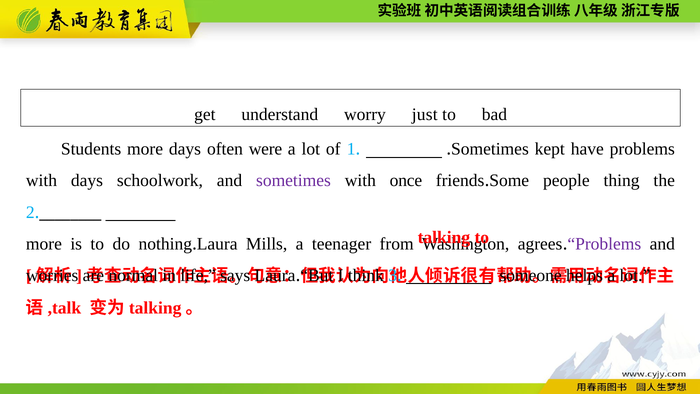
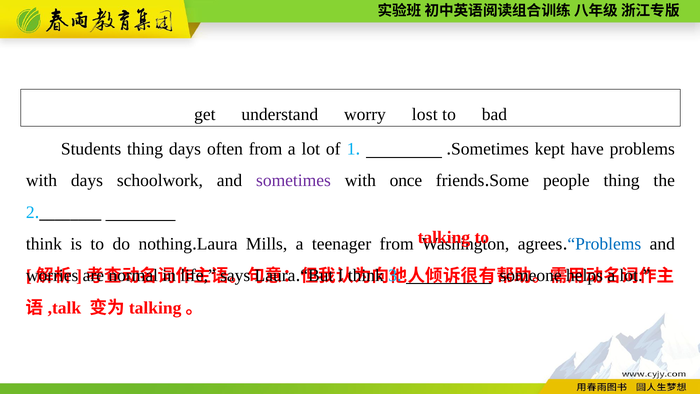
just: just -> lost
Students more: more -> thing
often were: were -> from
more at (44, 244): more -> think
Problems at (604, 244) colour: purple -> blue
